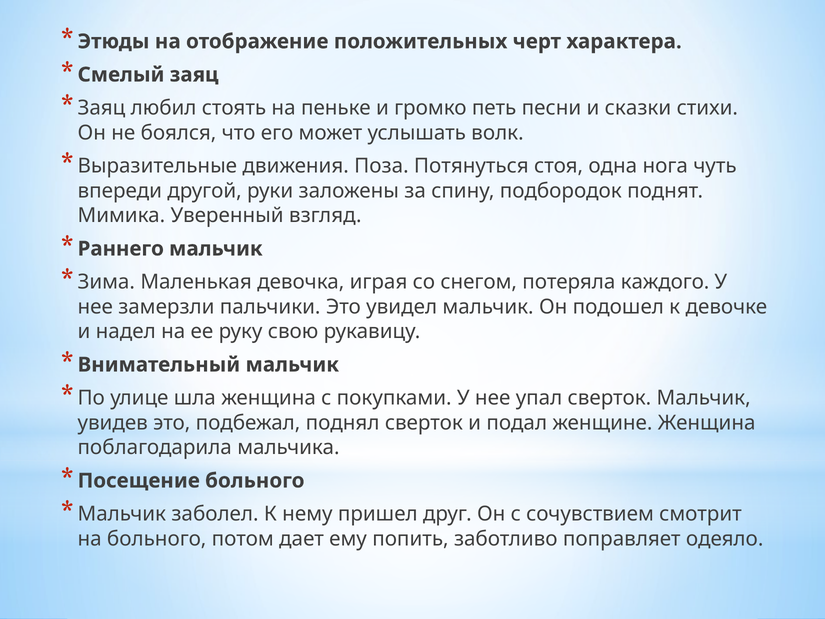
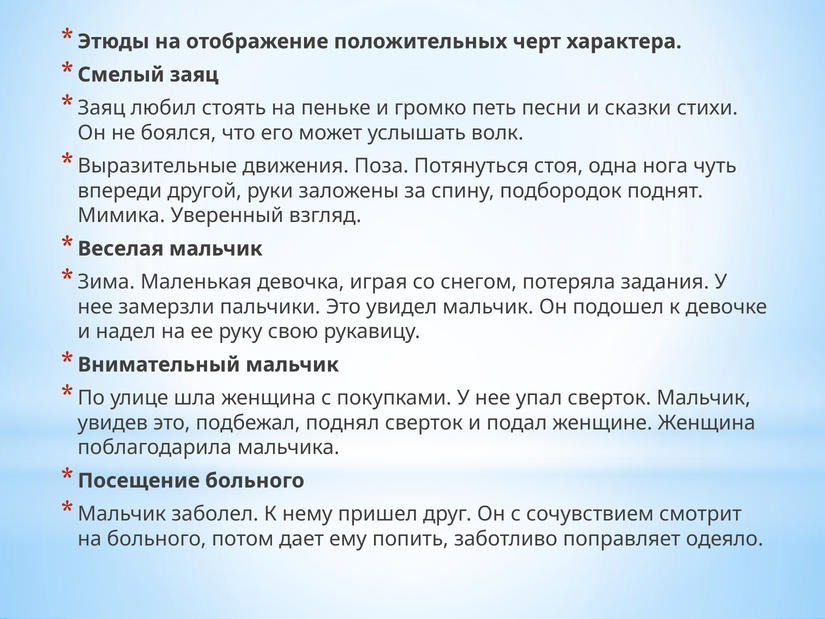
Раннего: Раннего -> Веселая
каждого: каждого -> задания
